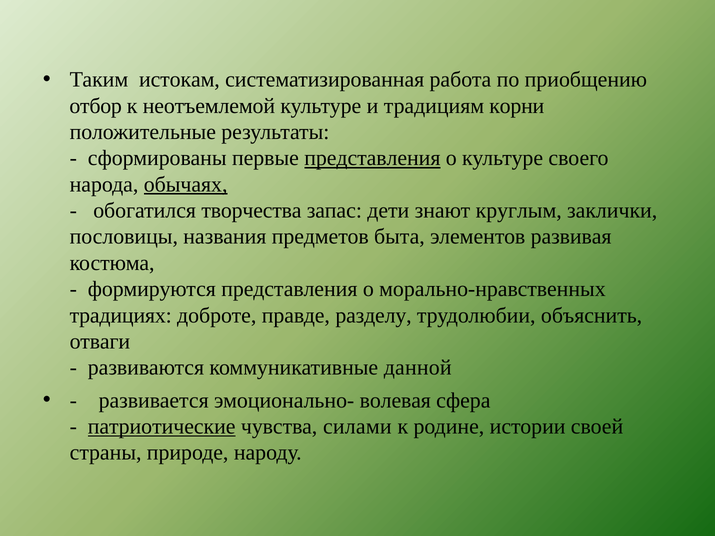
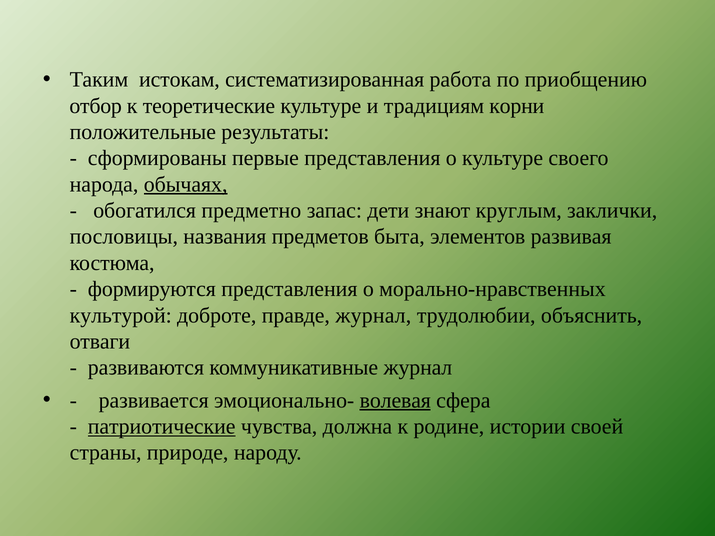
неотъемлемой: неотъемлемой -> теоретические
представления at (372, 158) underline: present -> none
творчества: творчества -> предметно
традициях: традициях -> культурой
правде разделу: разделу -> журнал
коммуникативные данной: данной -> журнал
волевая underline: none -> present
силами: силами -> должна
